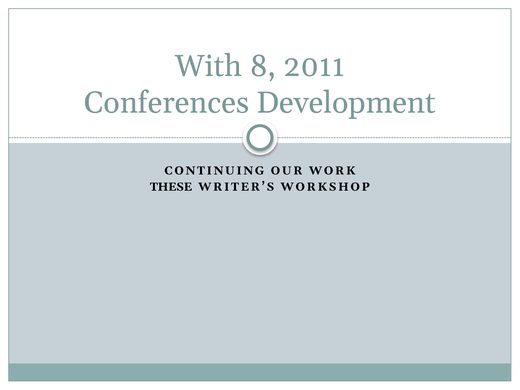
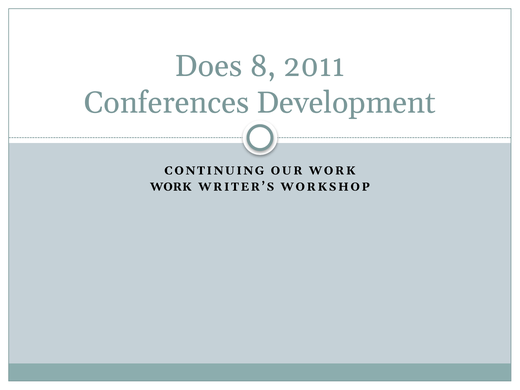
With: With -> Does
THESE at (171, 187): THESE -> WORK
